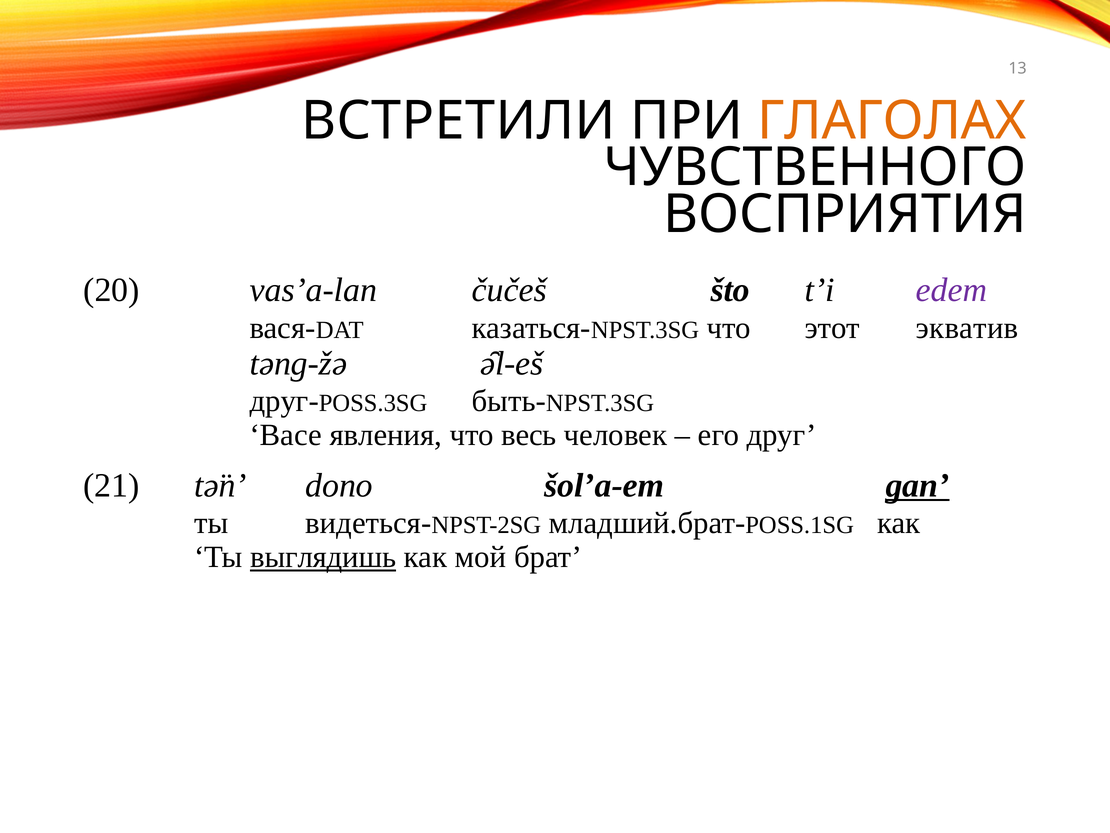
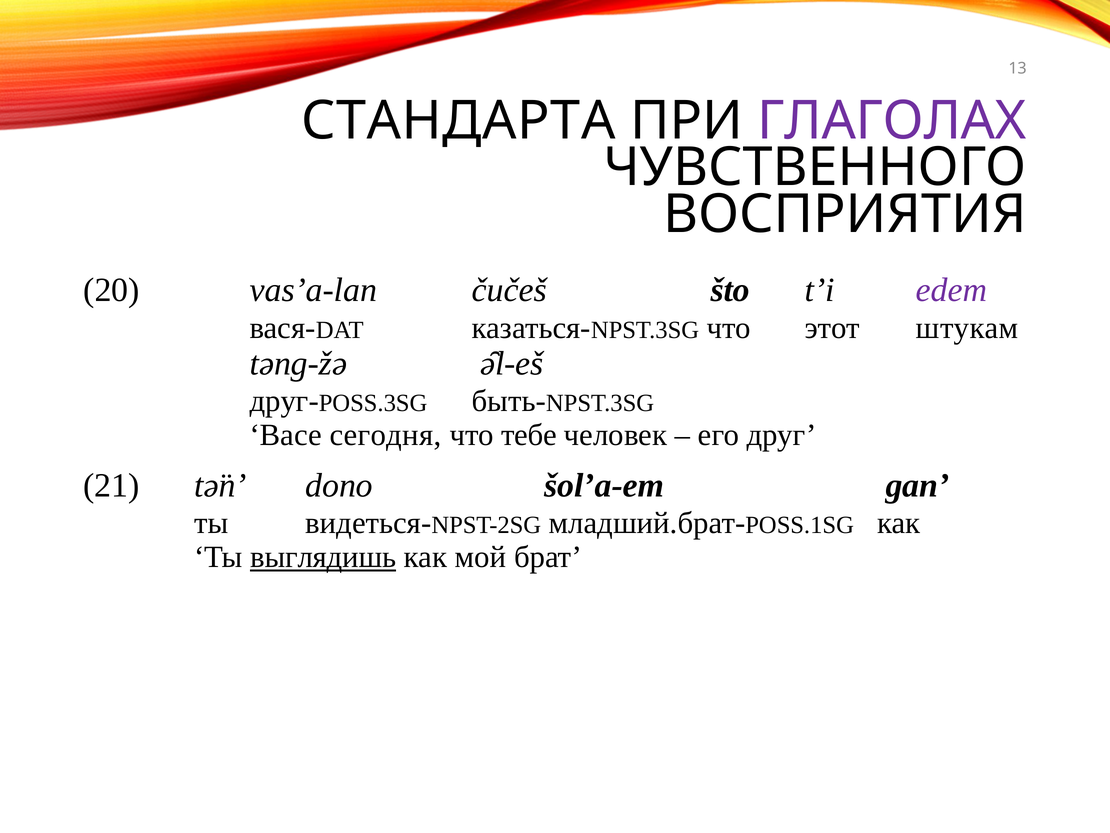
ВСТРЕТИЛИ: ВСТРЕТИЛИ -> СТАНДАРТА
ГЛАГОЛАХ colour: orange -> purple
экватив: экватив -> штукам
явления: явления -> сегодня
весь: весь -> тебе
gan underline: present -> none
